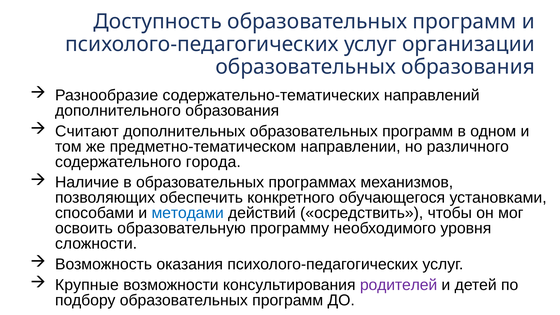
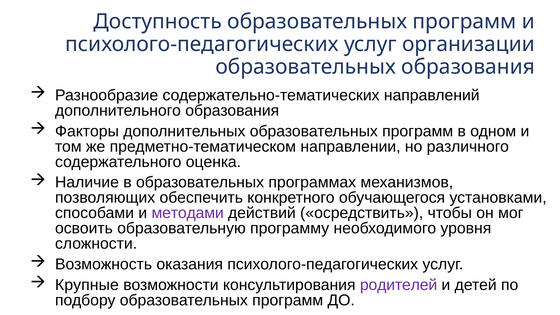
Считают: Считают -> Факторы
города: города -> оценка
методами colour: blue -> purple
